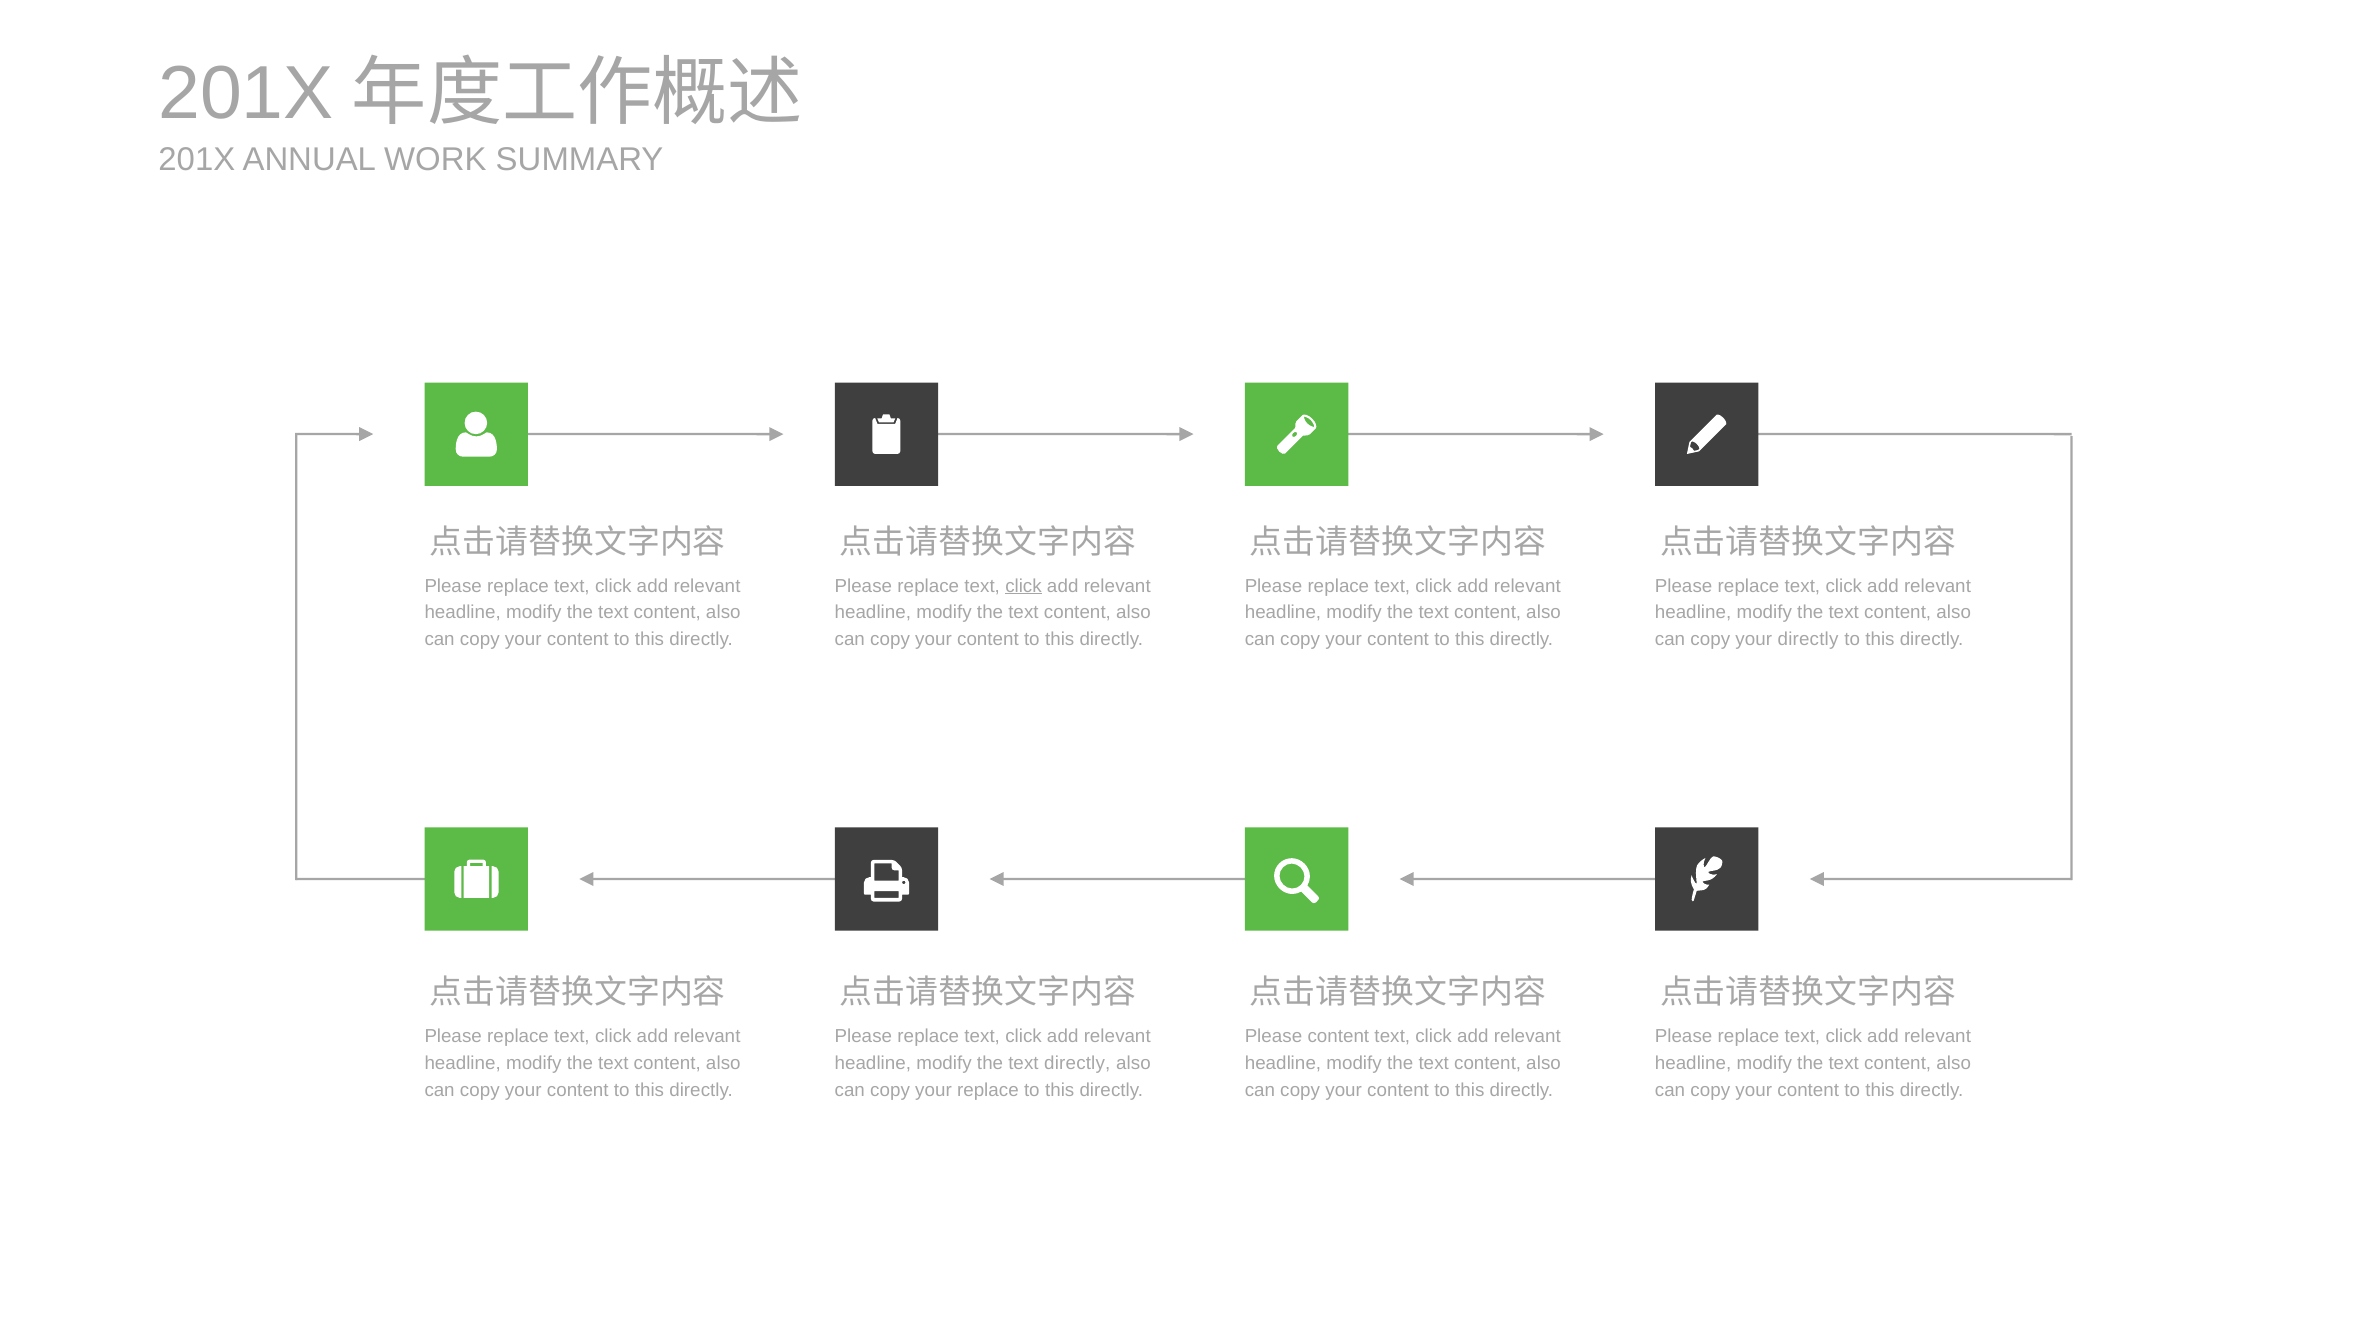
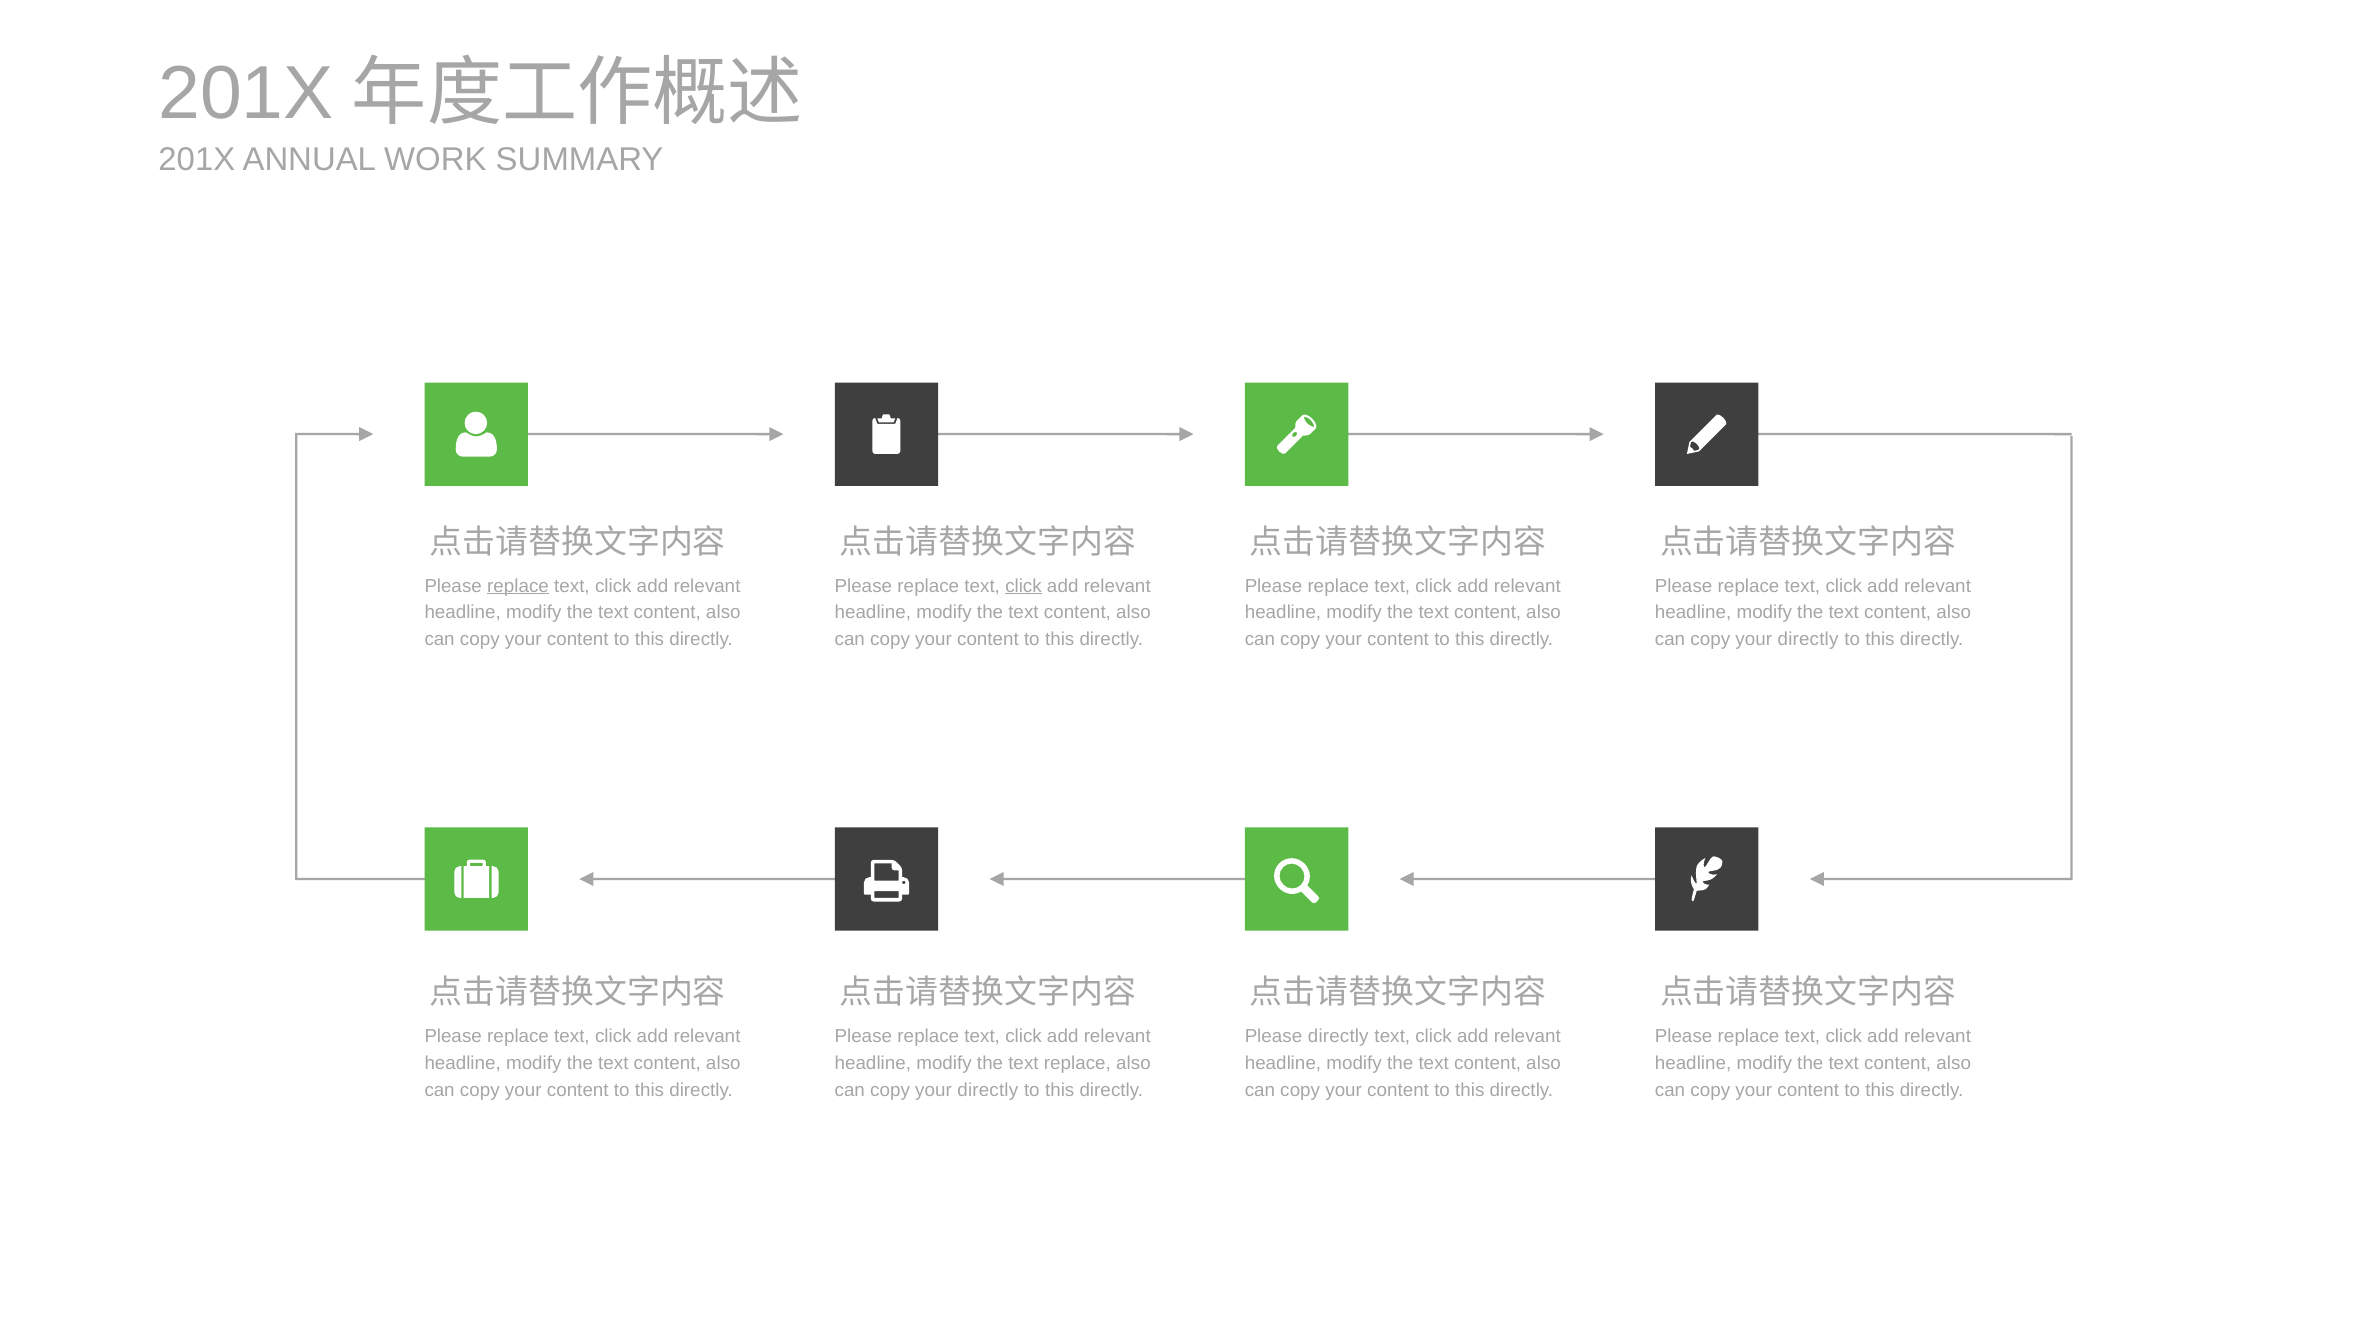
replace at (518, 586) underline: none -> present
Please content: content -> directly
text directly: directly -> replace
replace at (988, 1090): replace -> directly
